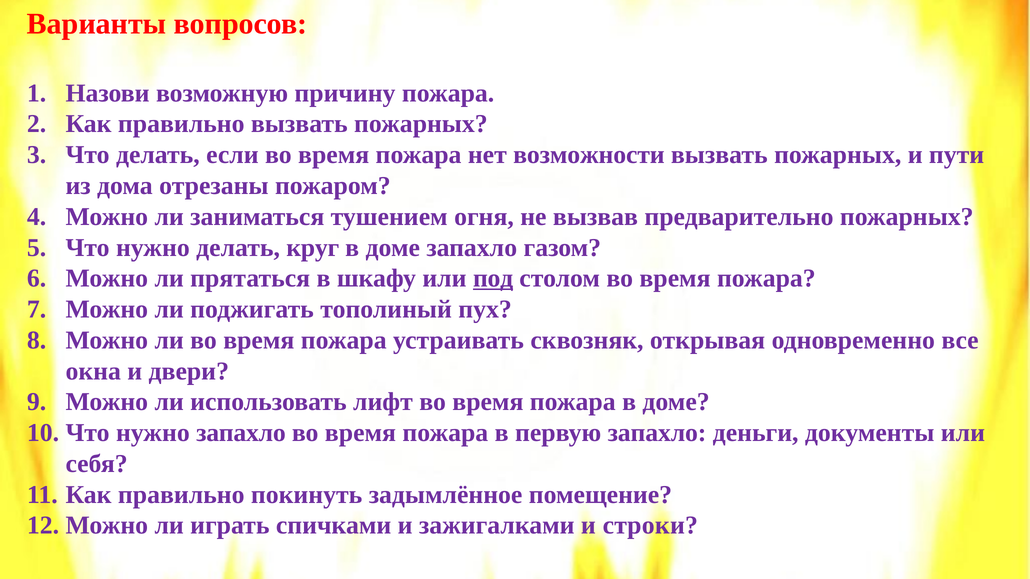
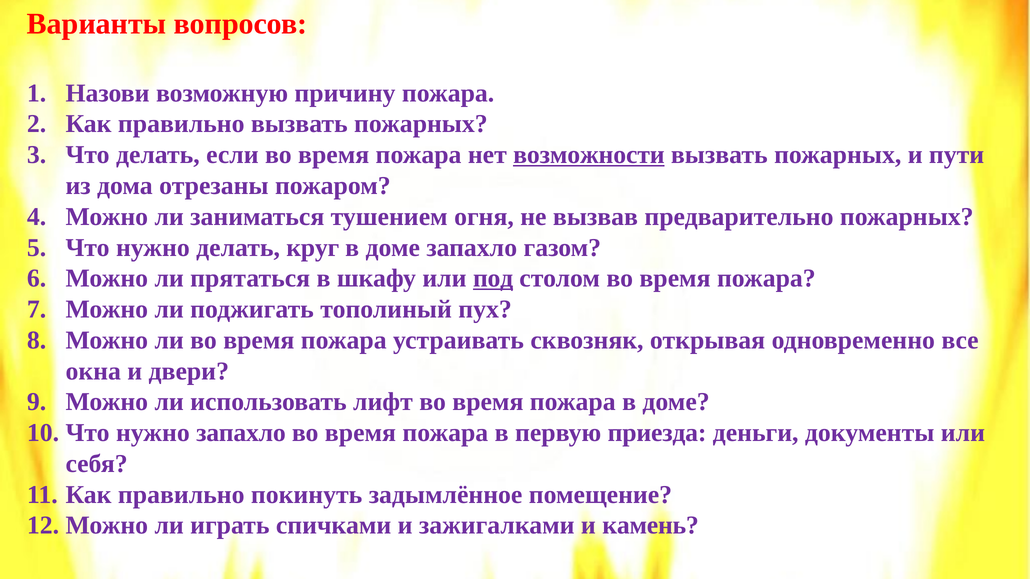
возможности underline: none -> present
первую запахло: запахло -> приезда
строки: строки -> камень
